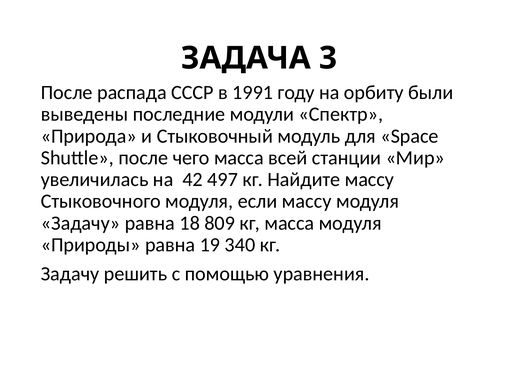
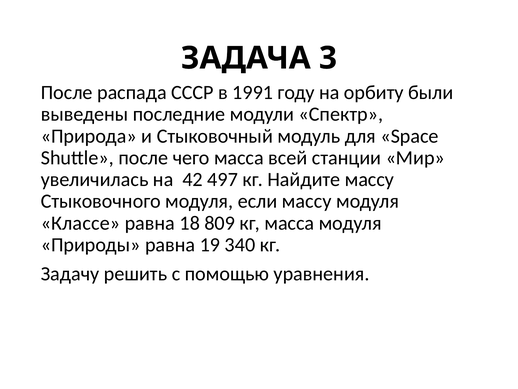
Задачу at (80, 223): Задачу -> Классе
